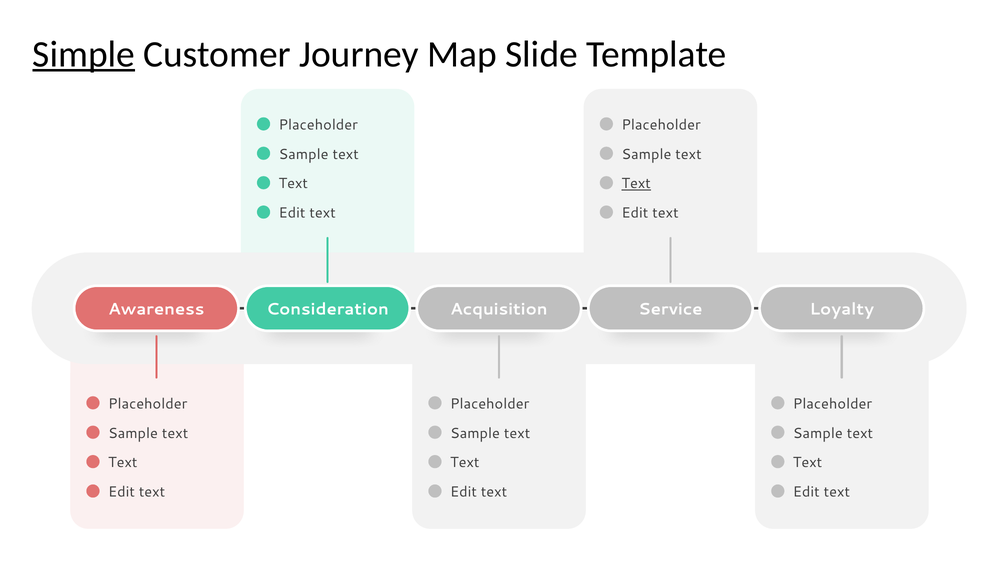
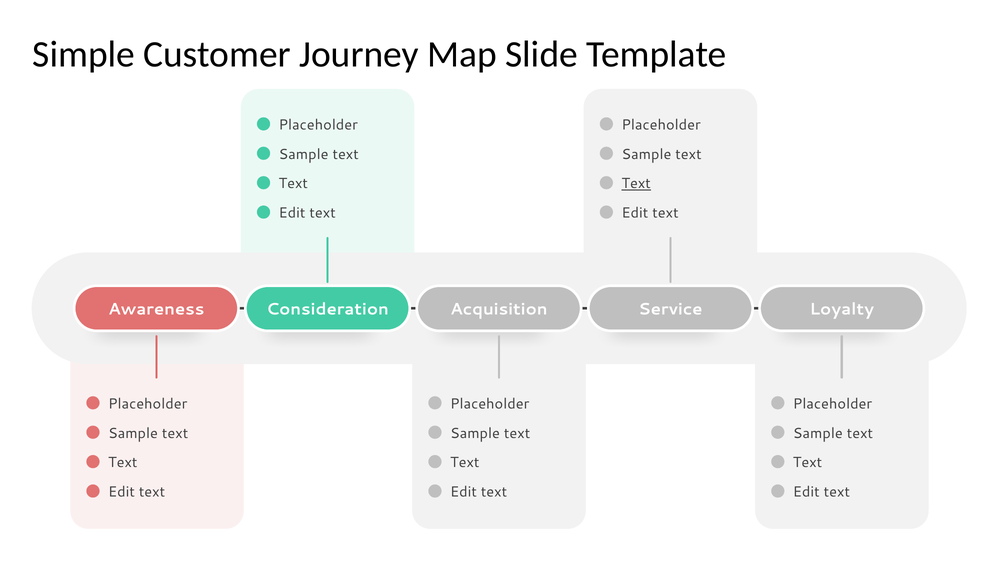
Simple underline: present -> none
